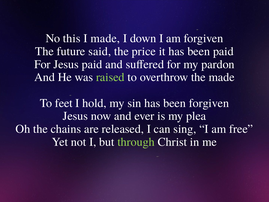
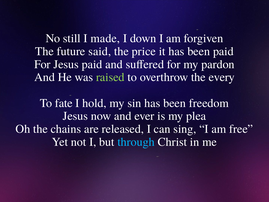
this: this -> still
the made: made -> every
feet: feet -> fate
been forgiven: forgiven -> freedom
through colour: light green -> light blue
